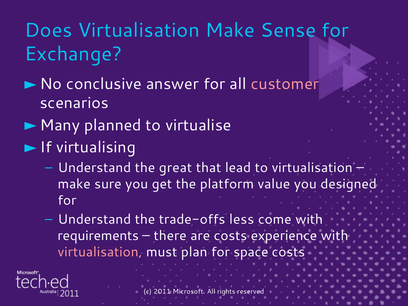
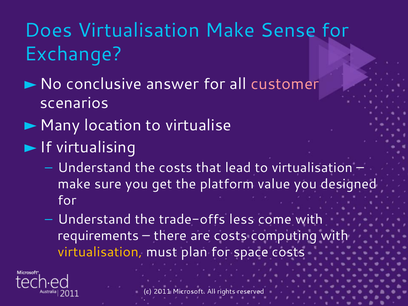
planned: planned -> location
the great: great -> costs
experience: experience -> computing
virtualisation at (100, 252) colour: pink -> yellow
